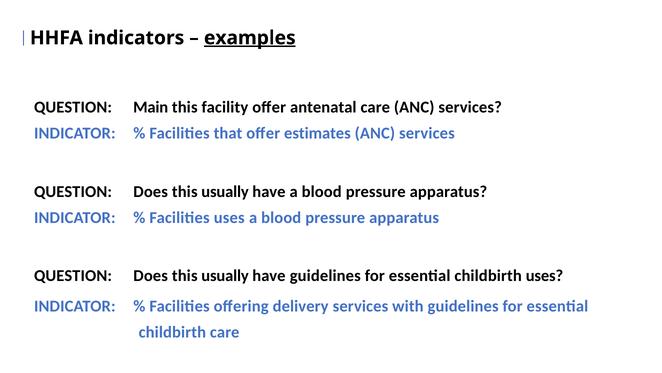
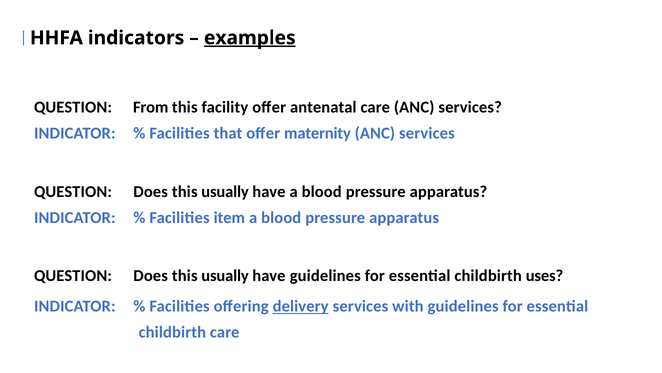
Main: Main -> From
estimates: estimates -> maternity
Facilities uses: uses -> item
delivery underline: none -> present
